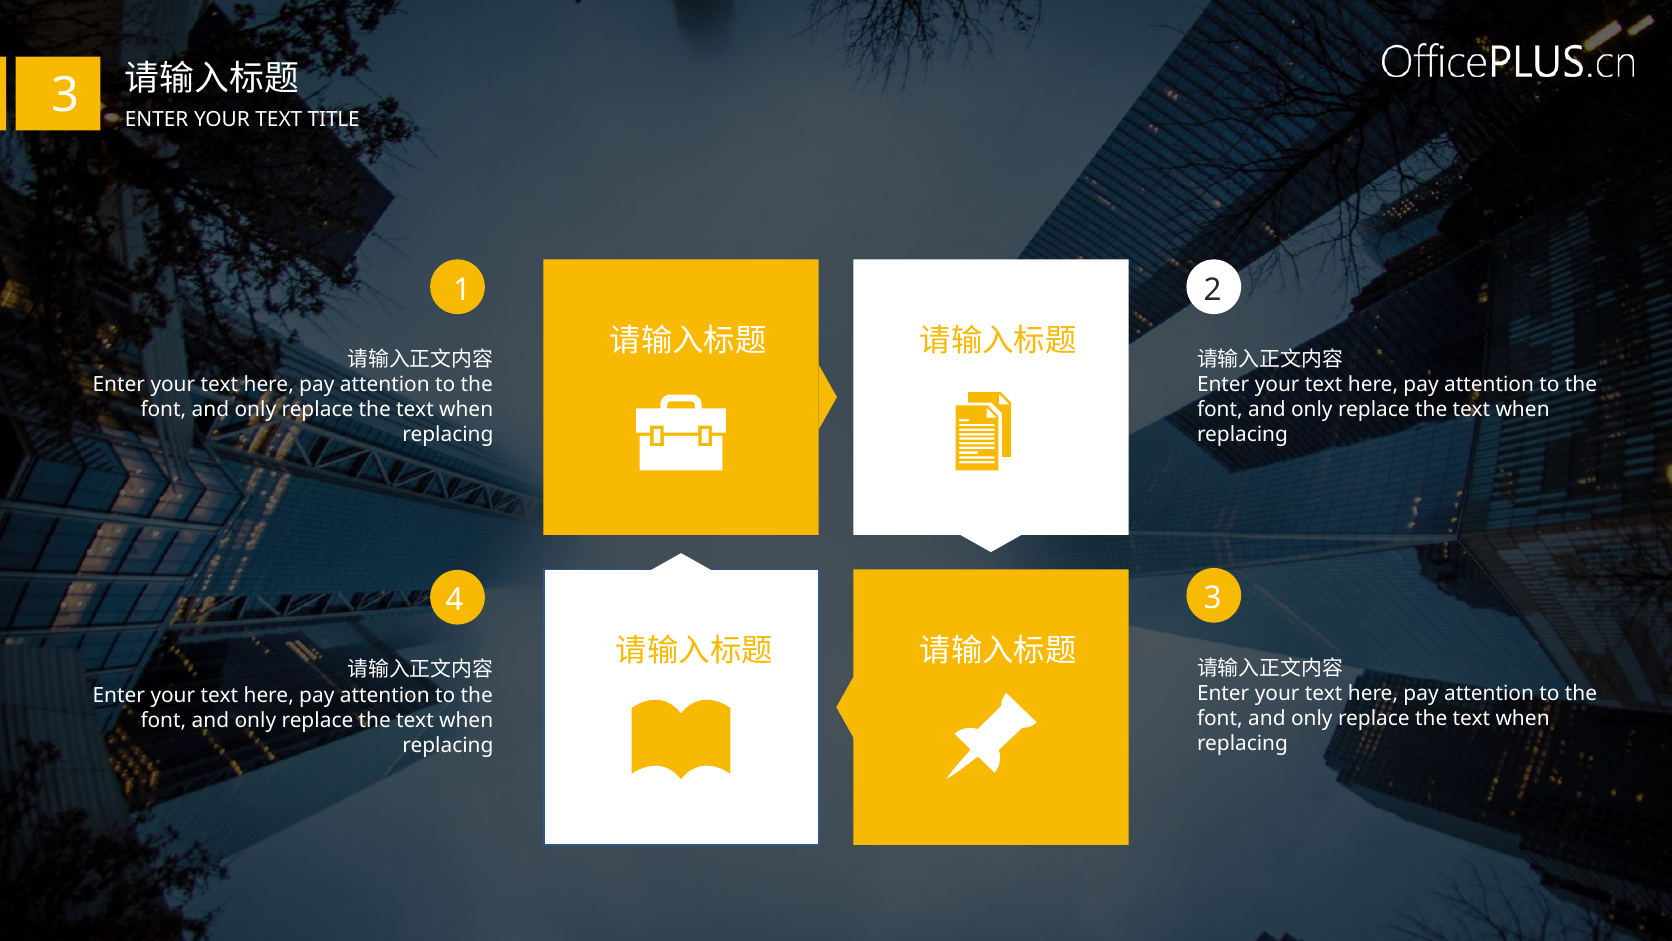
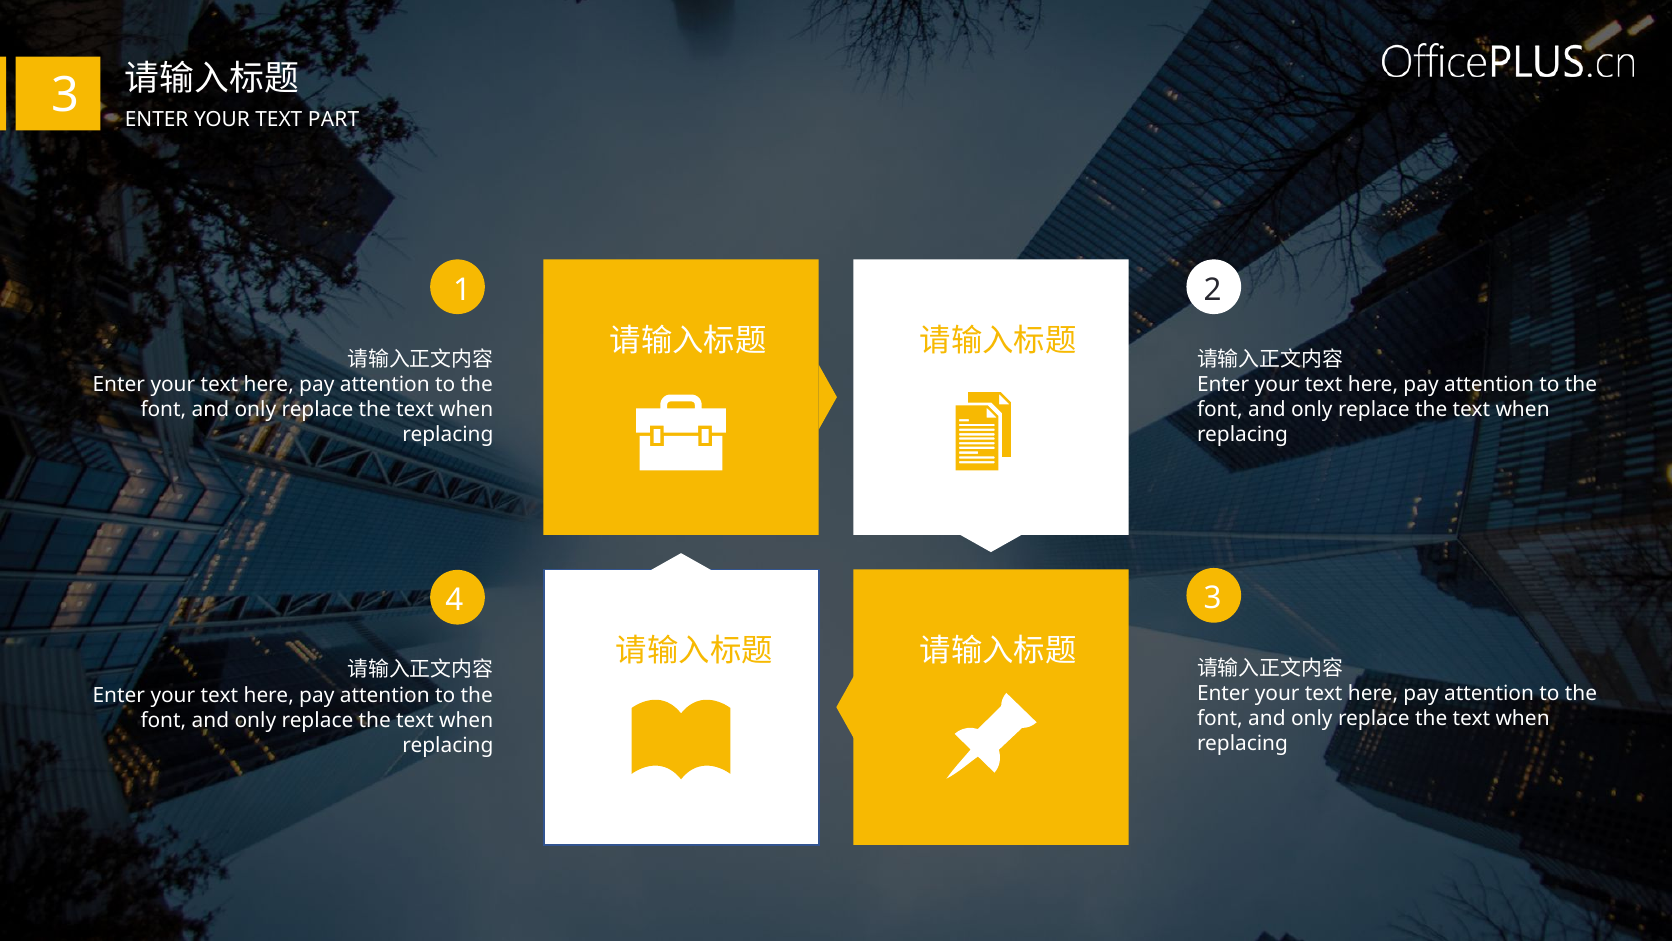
TITLE: TITLE -> PART
